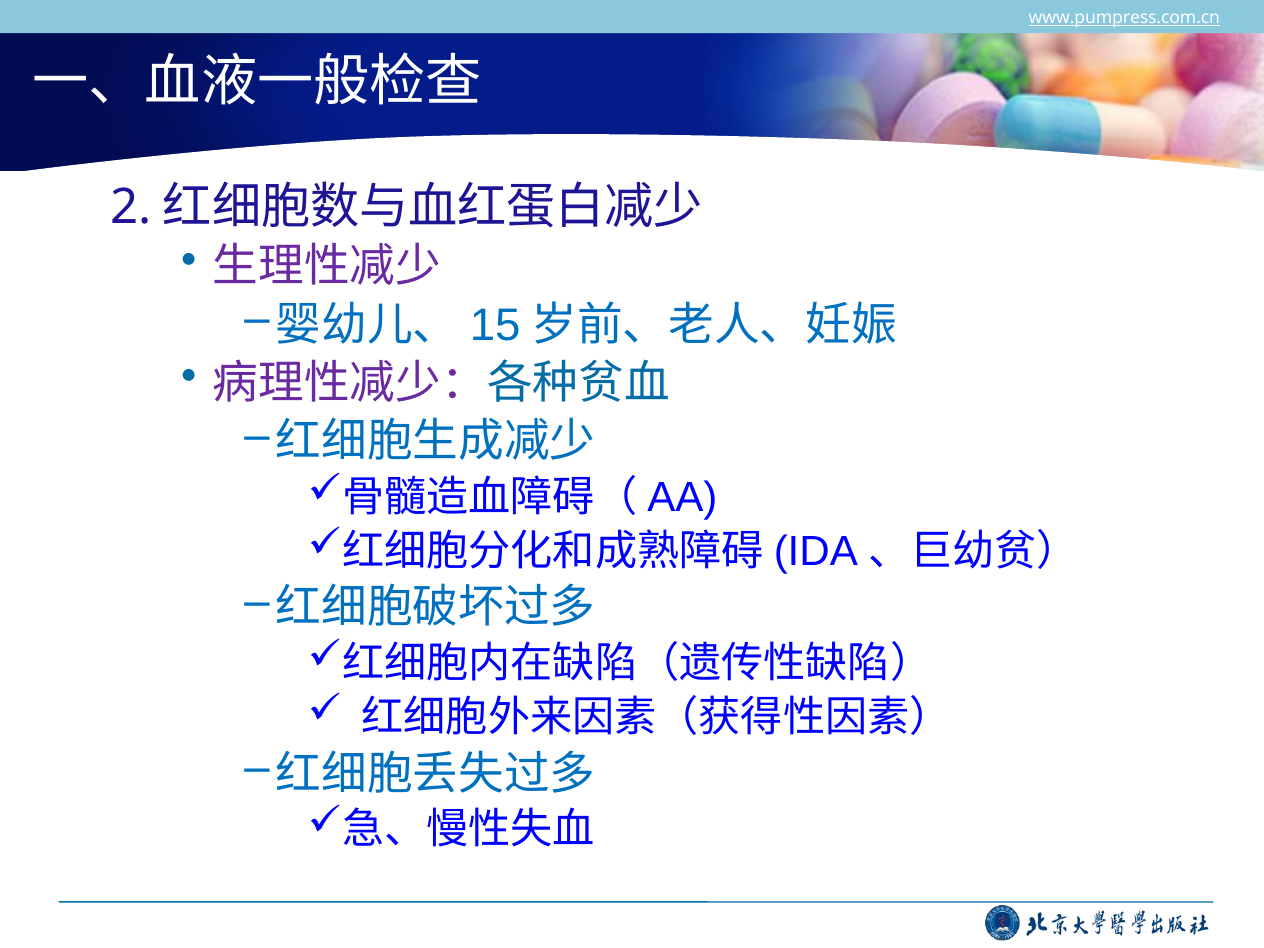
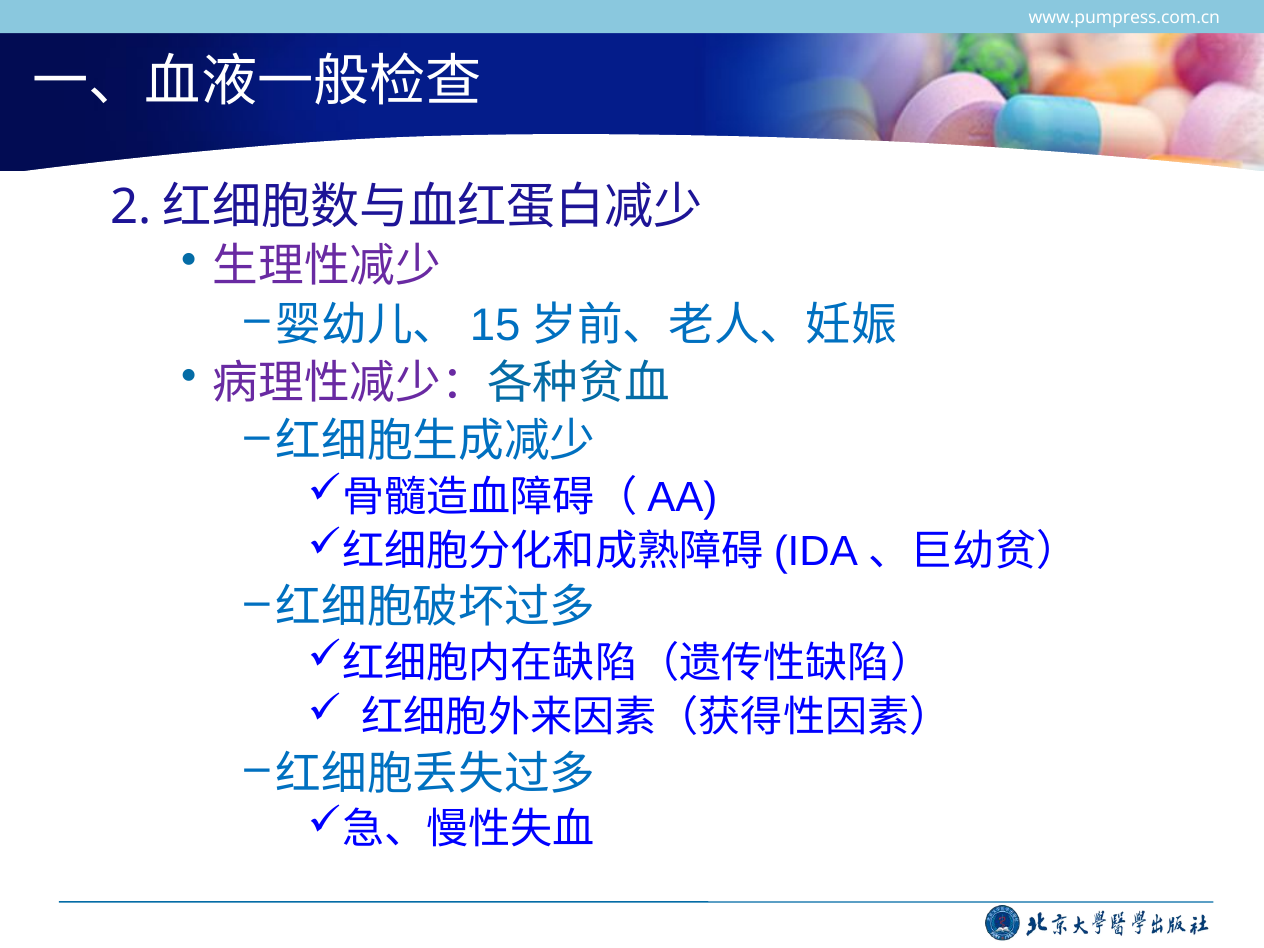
www.pumpress.com.cn underline: present -> none
